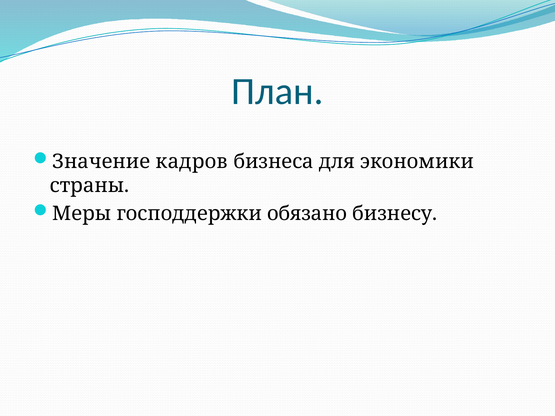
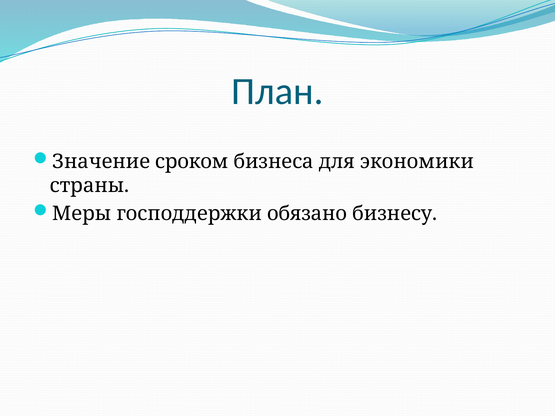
кадров: кадров -> сроком
